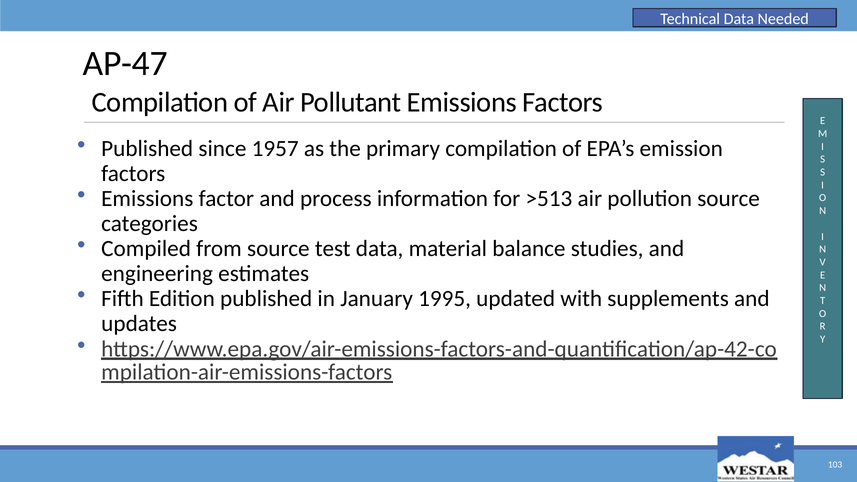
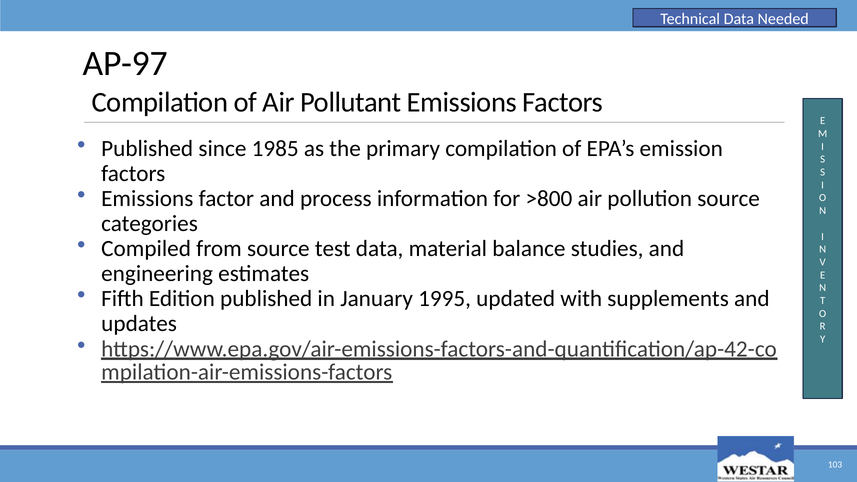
AP-47: AP-47 -> AP-97
1957: 1957 -> 1985
>513: >513 -> >800
